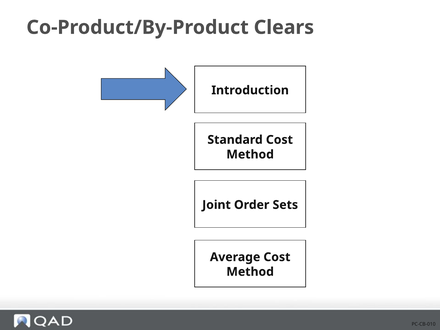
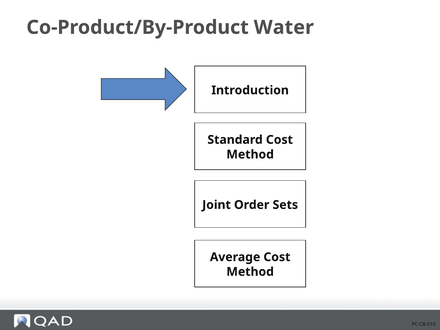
Clears: Clears -> Water
